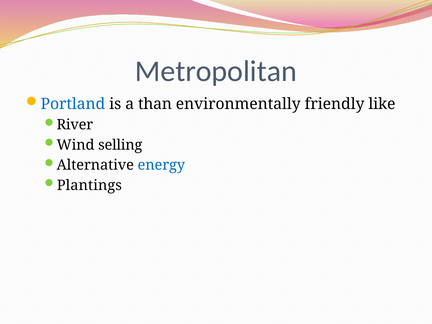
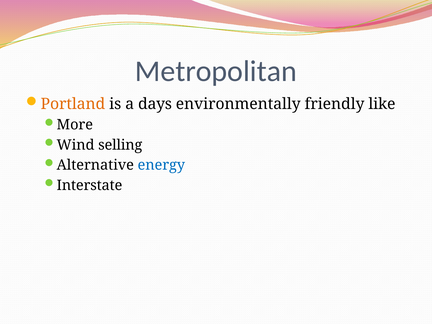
Portland colour: blue -> orange
than: than -> days
River: River -> More
Plantings: Plantings -> Interstate
